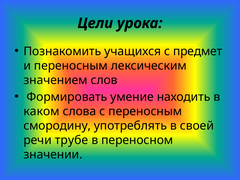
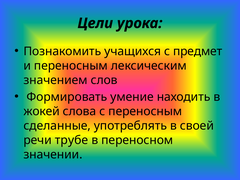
каком: каком -> жокей
смородину: смородину -> сделанные
